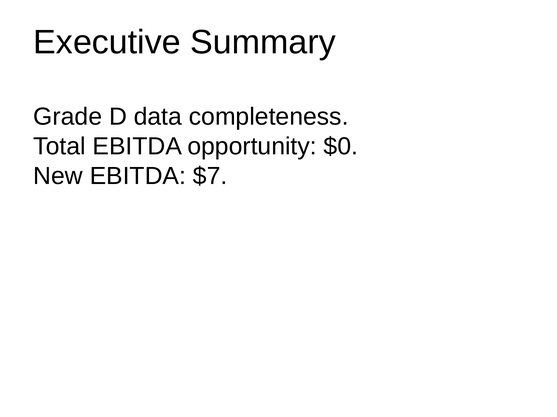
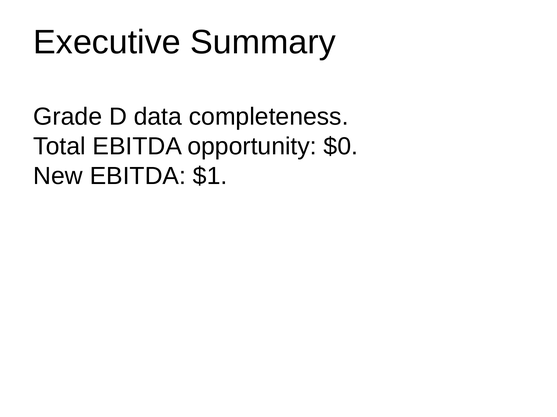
$7: $7 -> $1
